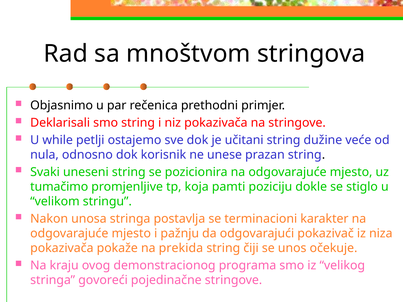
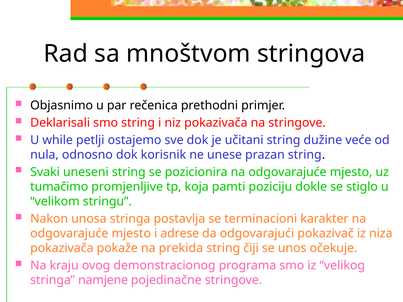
pažnju: pažnju -> adrese
govoreći: govoreći -> namjene
